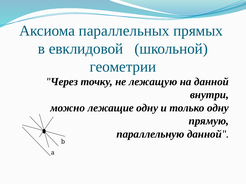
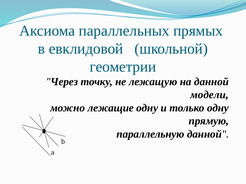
внутри: внутри -> модели
